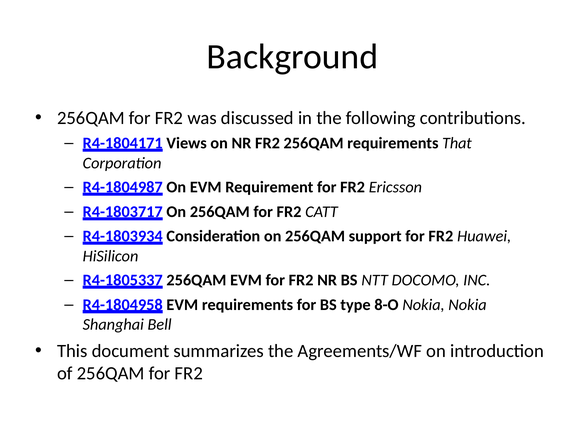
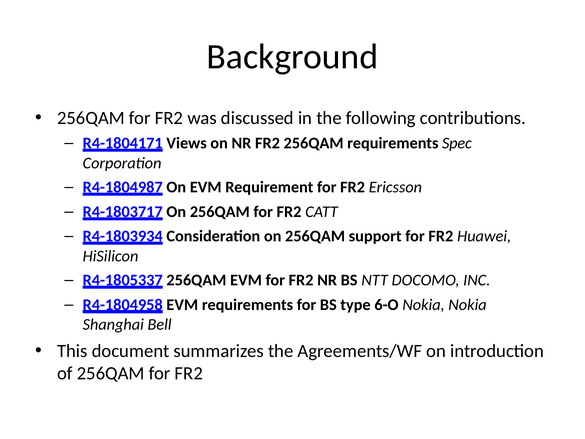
That: That -> Spec
8-O: 8-O -> 6-O
